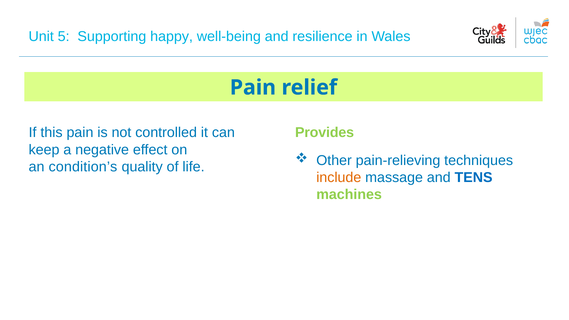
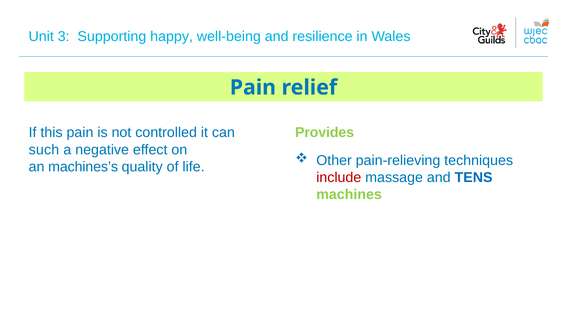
5: 5 -> 3
keep: keep -> such
condition’s: condition’s -> machines’s
include colour: orange -> red
